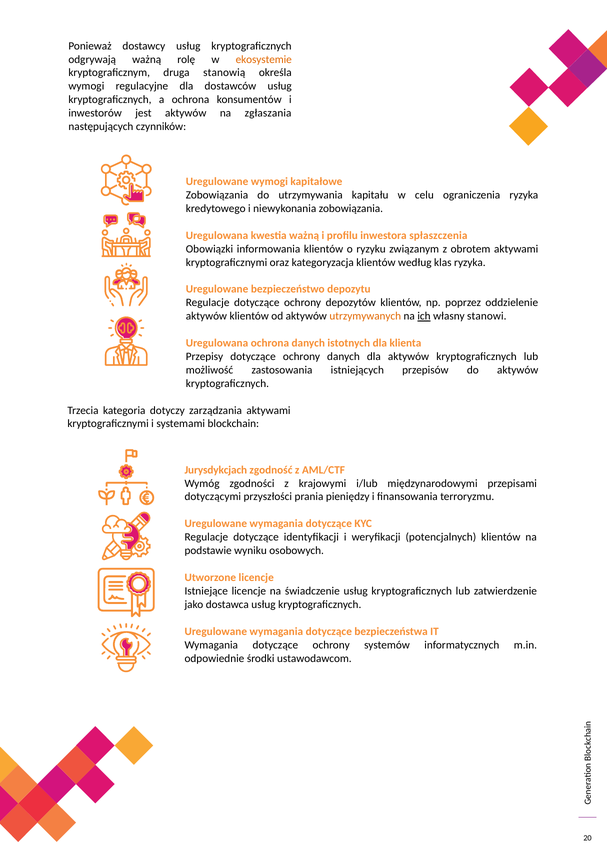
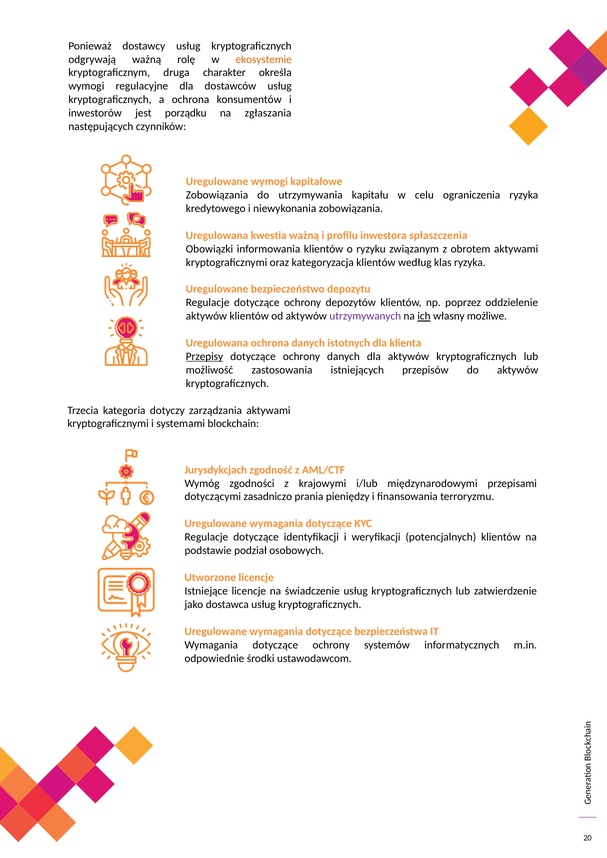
stanowią: stanowią -> charakter
jest aktywów: aktywów -> porządku
utrzymywanych colour: orange -> purple
stanowi: stanowi -> możliwe
Przepisy underline: none -> present
przyszłości: przyszłości -> zasadniczo
wyniku: wyniku -> podział
